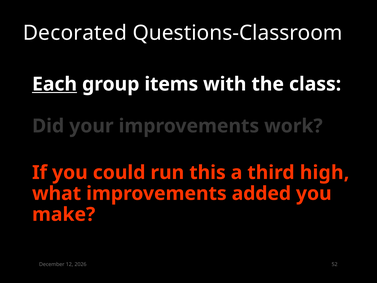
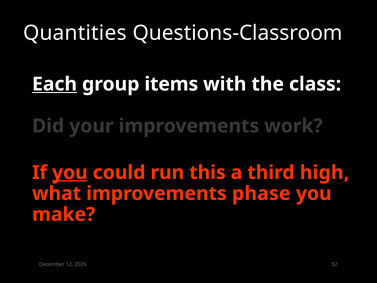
Decorated: Decorated -> Quantities
you at (70, 172) underline: none -> present
added: added -> phase
